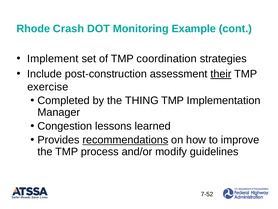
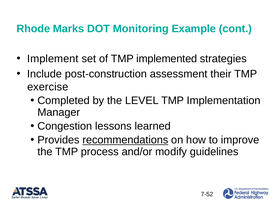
Crash: Crash -> Marks
coordination: coordination -> implemented
their underline: present -> none
THING: THING -> LEVEL
